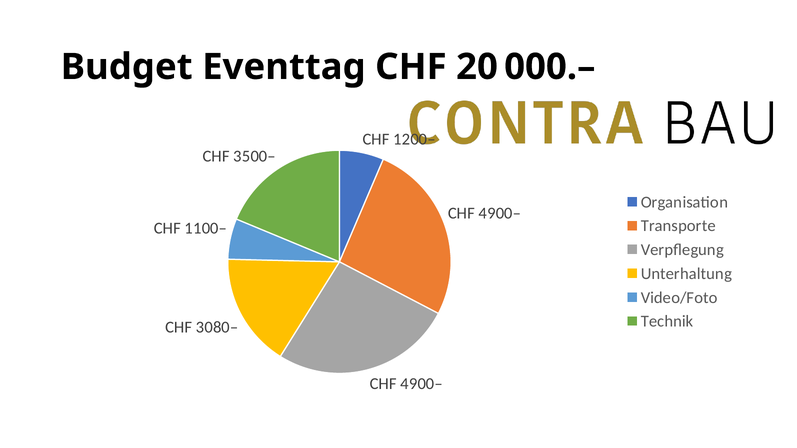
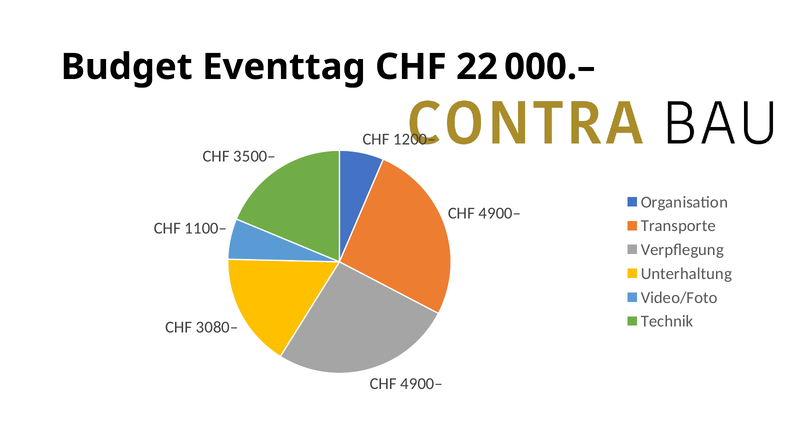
20: 20 -> 22
